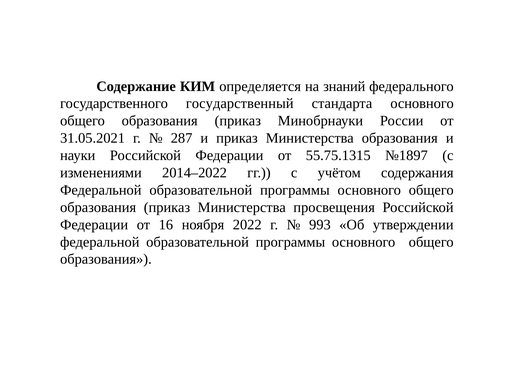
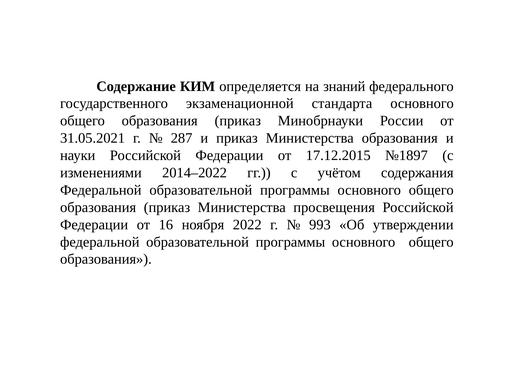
государственный: государственный -> экзаменационной
55.75.1315: 55.75.1315 -> 17.12.2015
